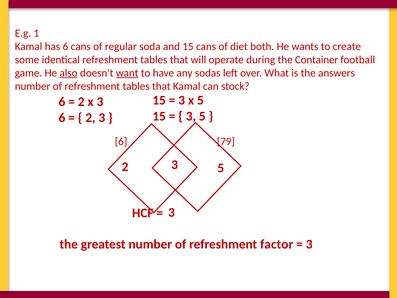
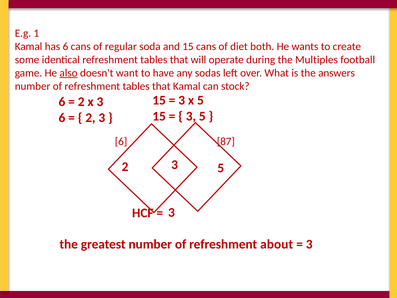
Container: Container -> Multiples
want underline: present -> none
79: 79 -> 87
factor: factor -> about
